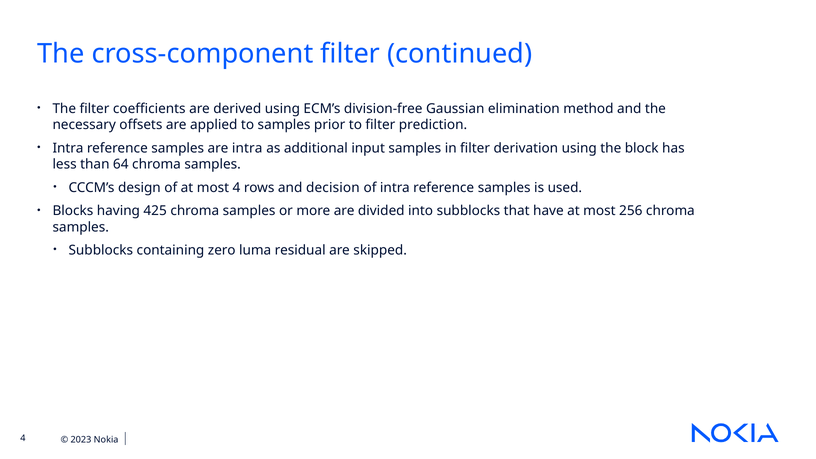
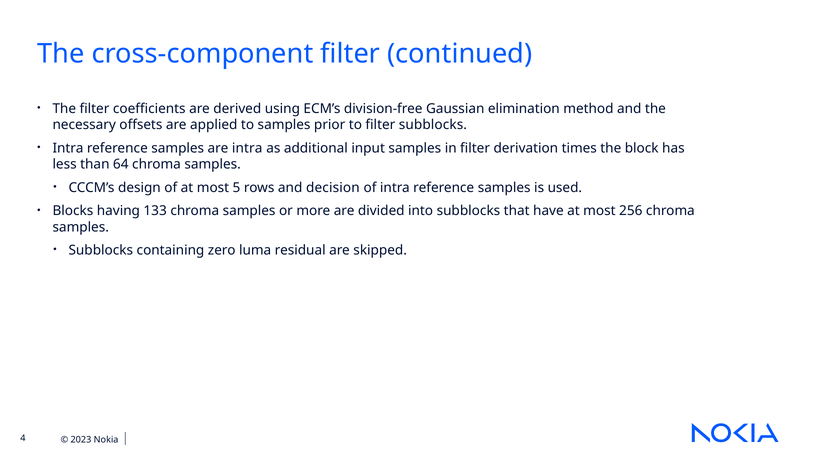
filter prediction: prediction -> subblocks
derivation using: using -> times
most 4: 4 -> 5
425: 425 -> 133
